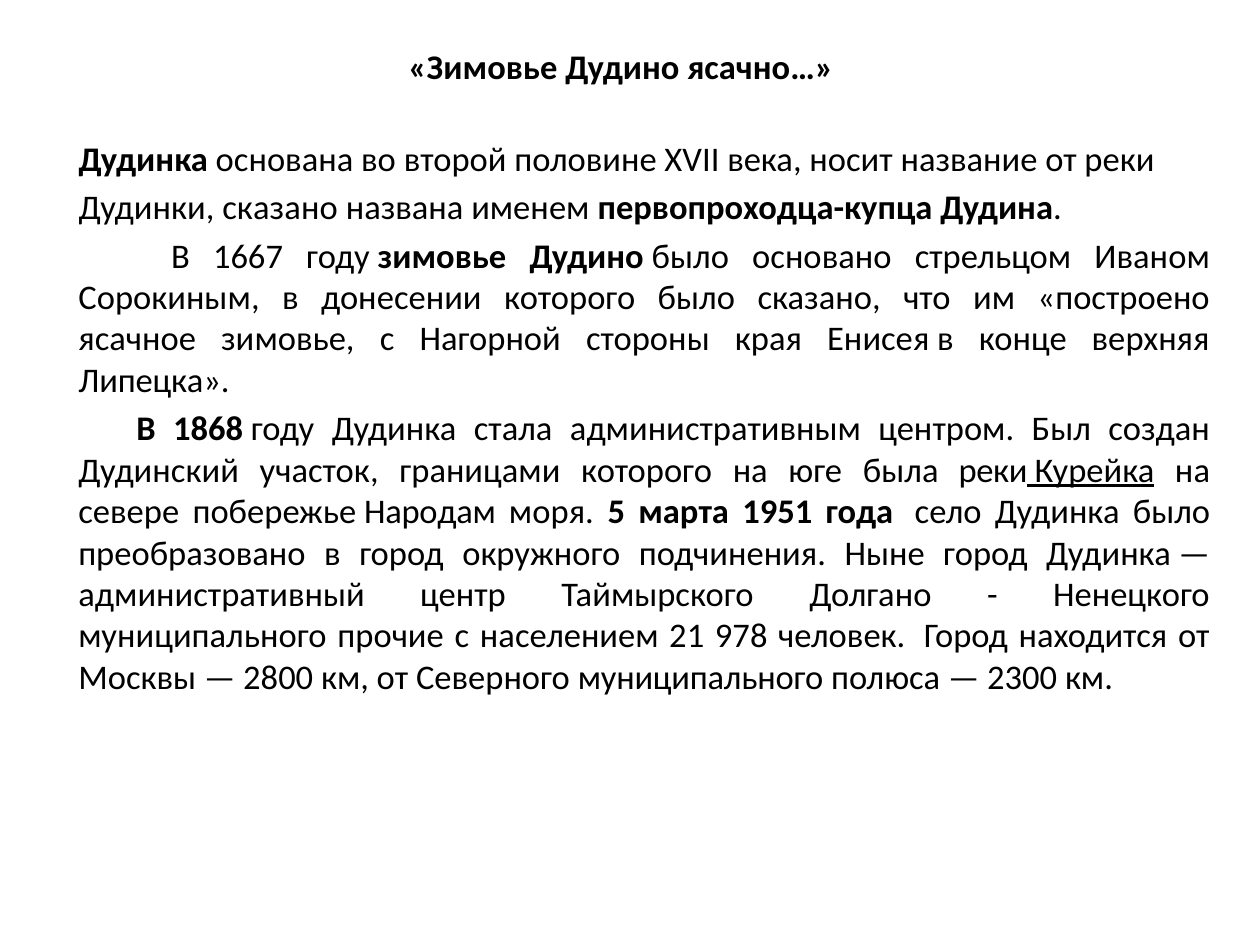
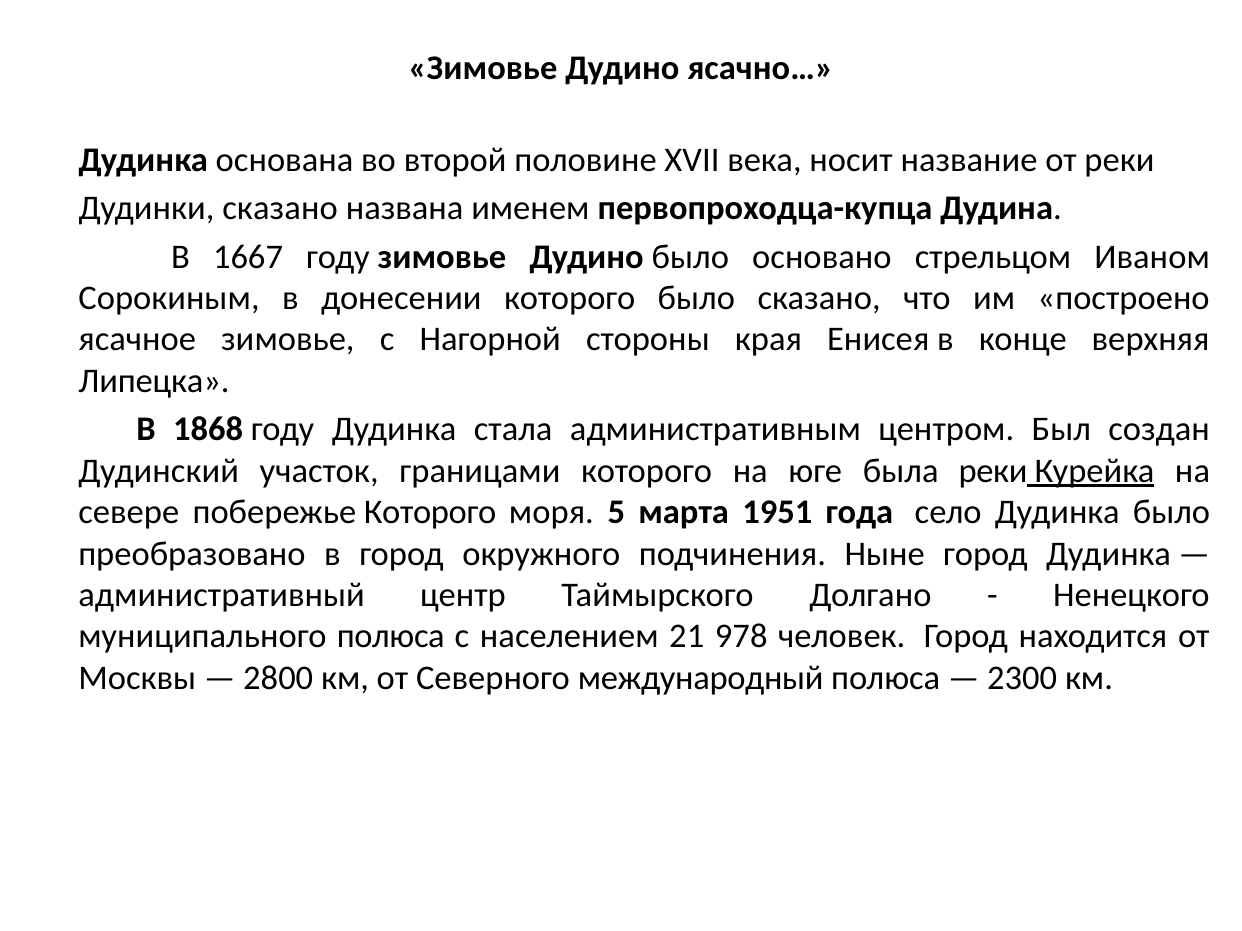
побережье Народам: Народам -> Которого
муниципального прочие: прочие -> полюса
Северного муниципального: муниципального -> международный
